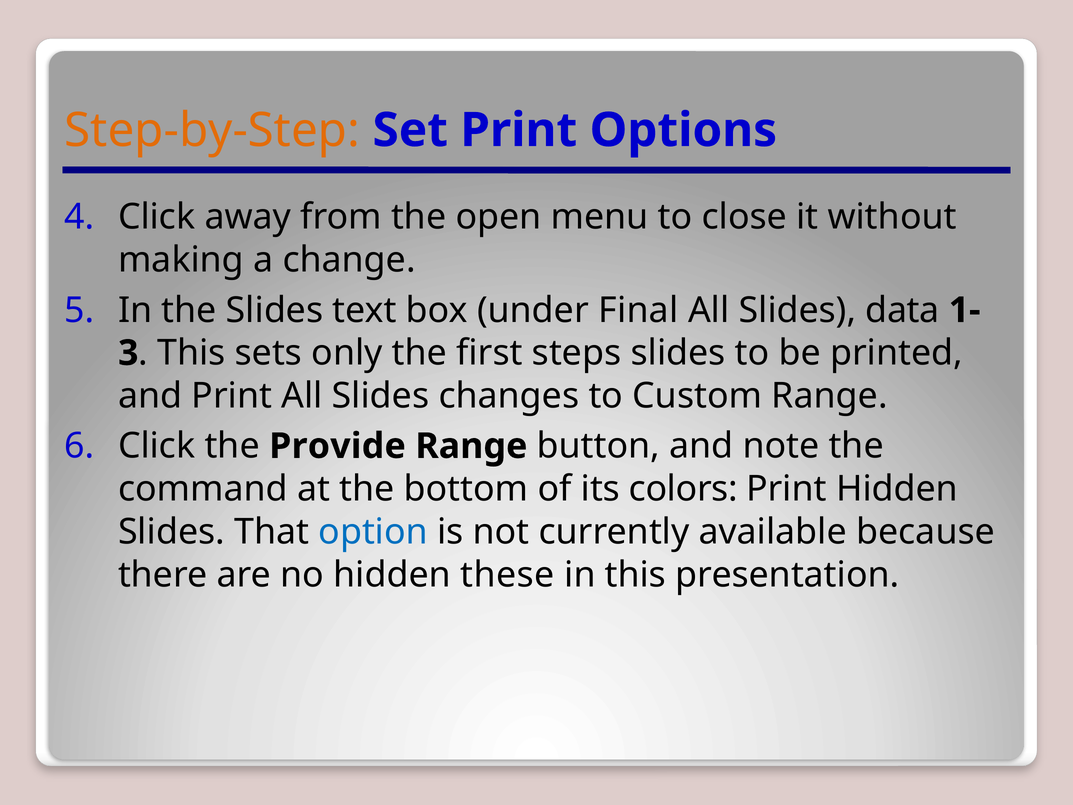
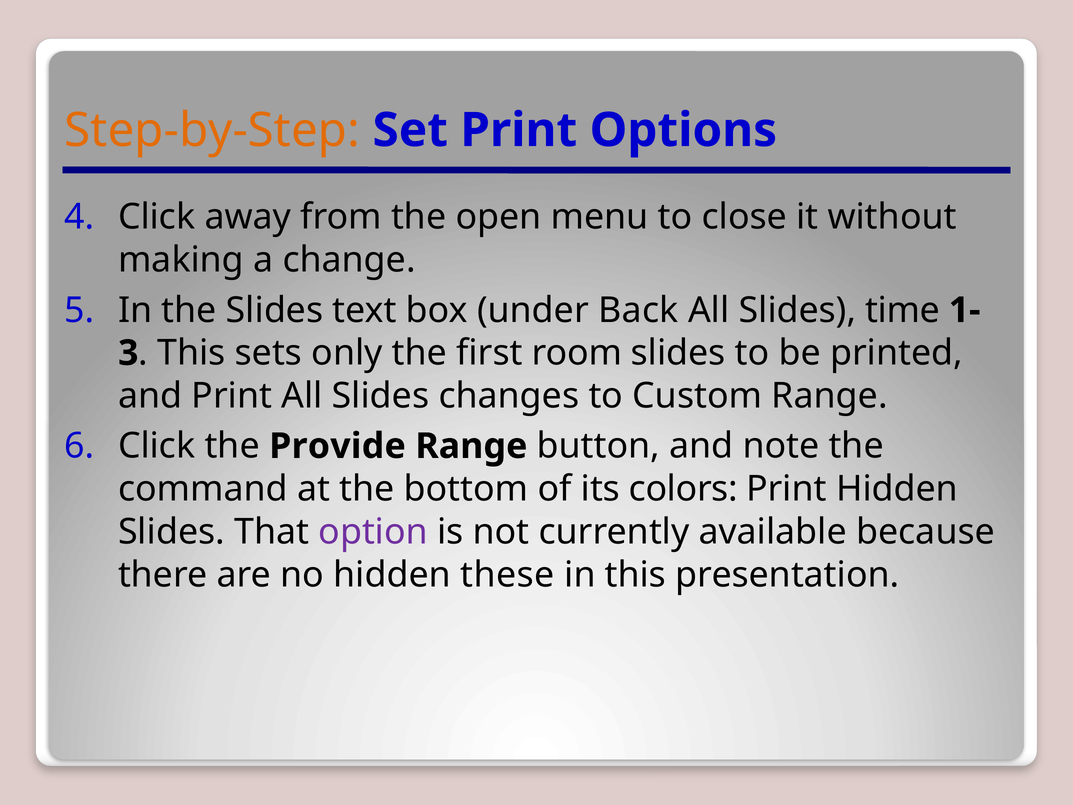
Final: Final -> Back
data: data -> time
steps: steps -> room
option colour: blue -> purple
